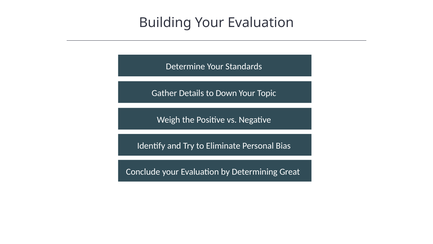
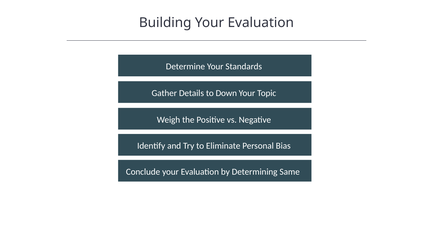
Great: Great -> Same
